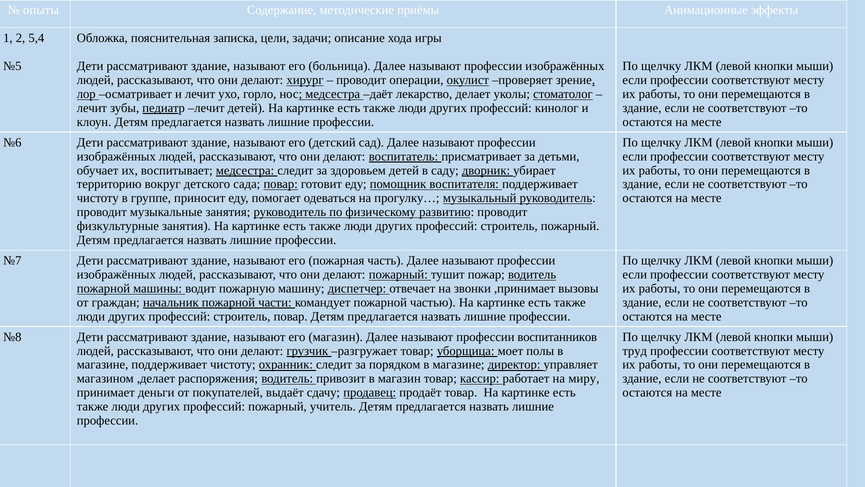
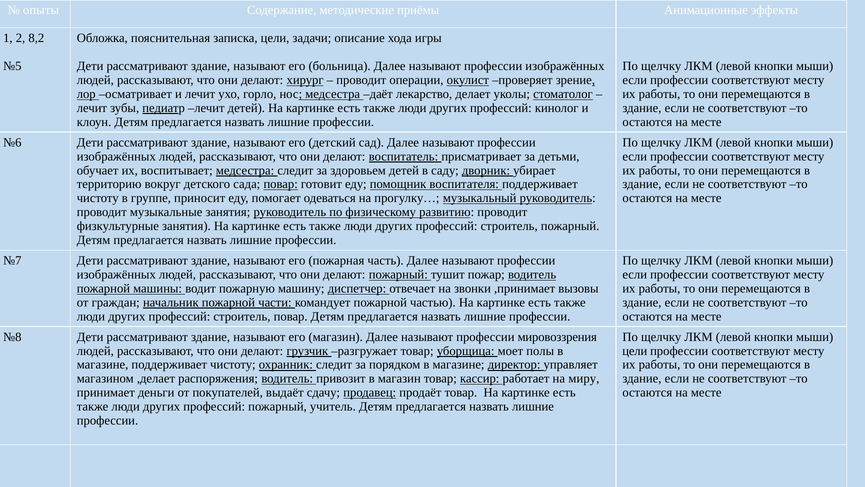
5,4: 5,4 -> 8,2
воспитанников: воспитанников -> мировоззрения
труд at (635, 351): труд -> цели
